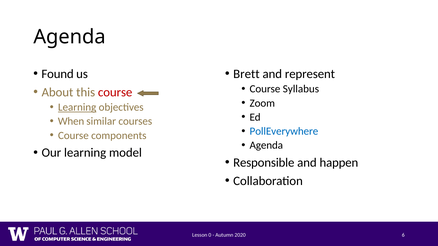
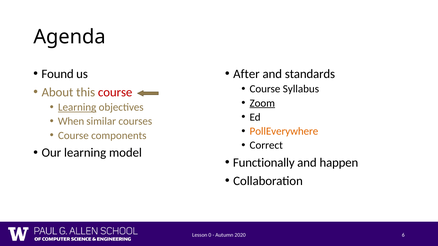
Brett: Brett -> After
represent: represent -> standards
Zoom underline: none -> present
PollEverywhere colour: blue -> orange
Agenda at (266, 146): Agenda -> Correct
Responsible: Responsible -> Functionally
